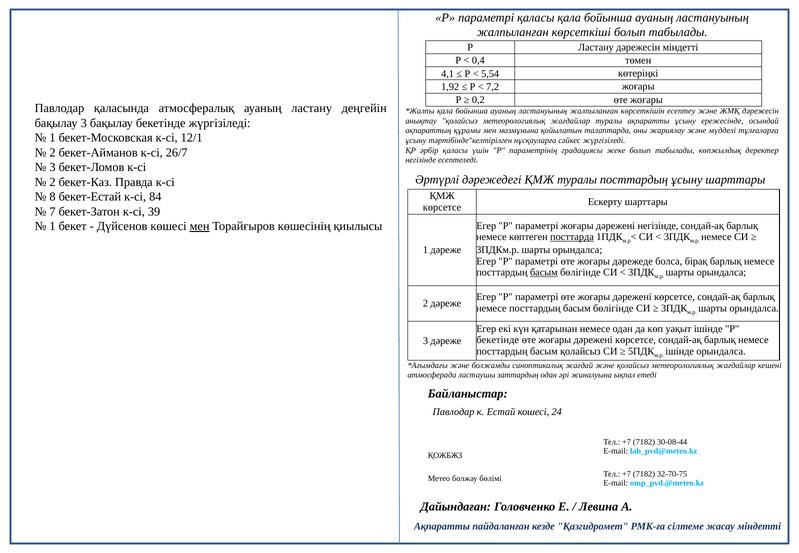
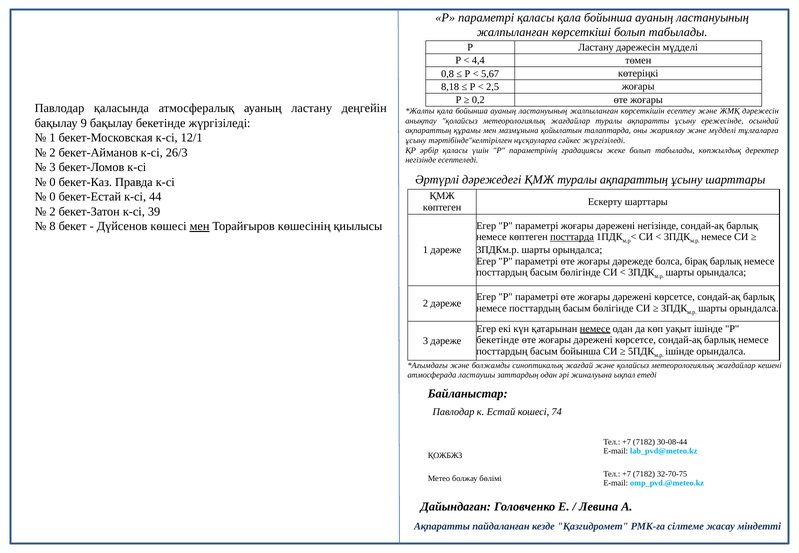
дәрежесін міндетті: міндетті -> мүдделі
0,4: 0,4 -> 4,4
4,1: 4,1 -> 0,8
5,54: 5,54 -> 5,67
1,92: 1,92 -> 8,18
7,2: 7,2 -> 2,5
бақылау 3: 3 -> 9
26/7: 26/7 -> 26/3
туралы посттардың: посттардың -> ақпараттың
2 at (52, 182): 2 -> 0
8 at (52, 197): 8 -> 0
84: 84 -> 44
көрсетсе at (442, 207): көрсетсе -> көптеген
7 at (52, 212): 7 -> 2
1 at (52, 226): 1 -> 8
басым at (544, 272) underline: present -> none
немесе at (595, 329) underline: none -> present
басым қолайсыз: қолайсыз -> бойынша
24: 24 -> 74
